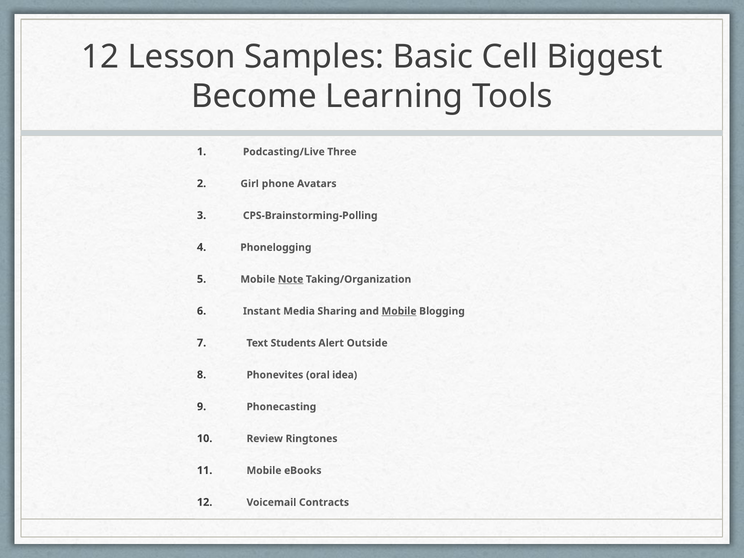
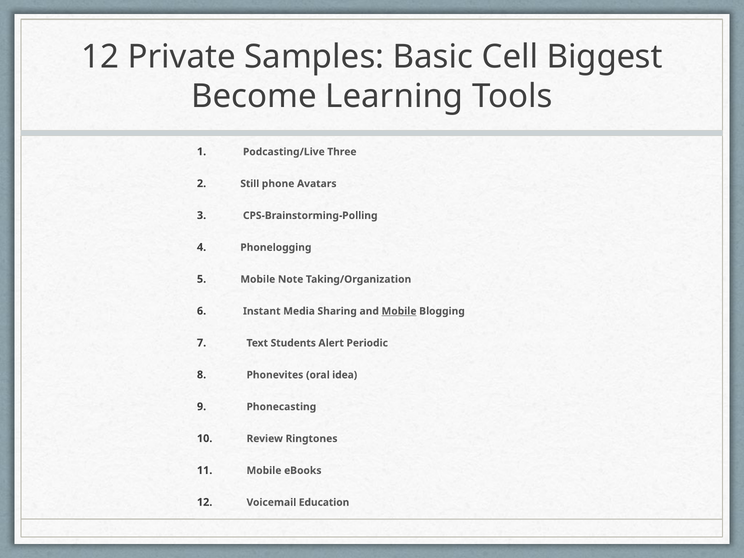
Lesson: Lesson -> Private
Girl: Girl -> Still
Note underline: present -> none
Outside: Outside -> Periodic
Contracts: Contracts -> Education
